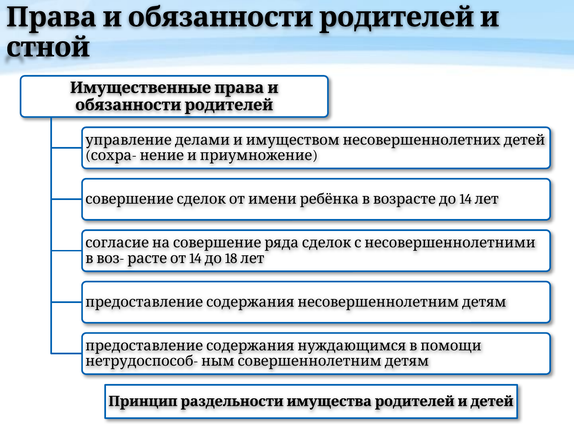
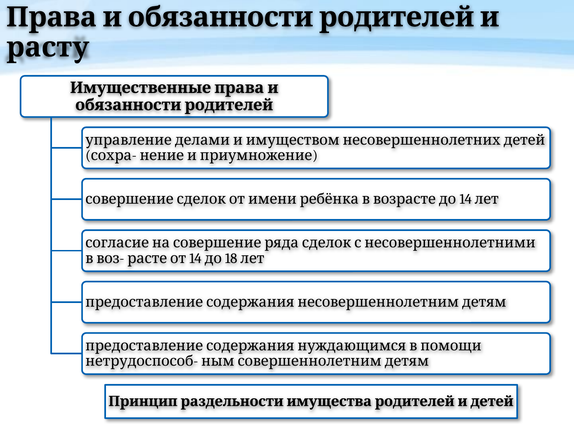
стной: стной -> расту
